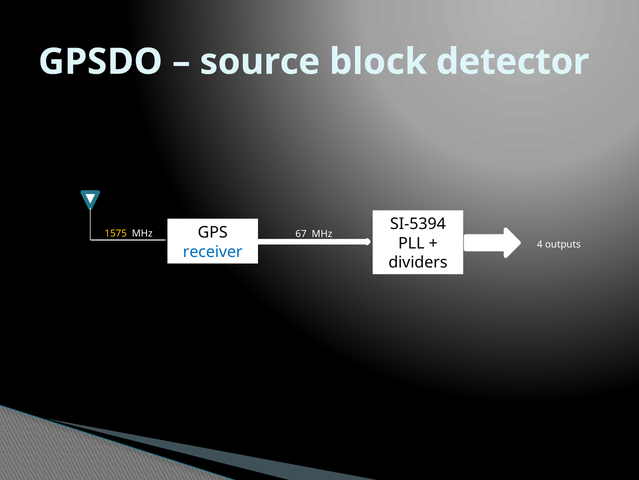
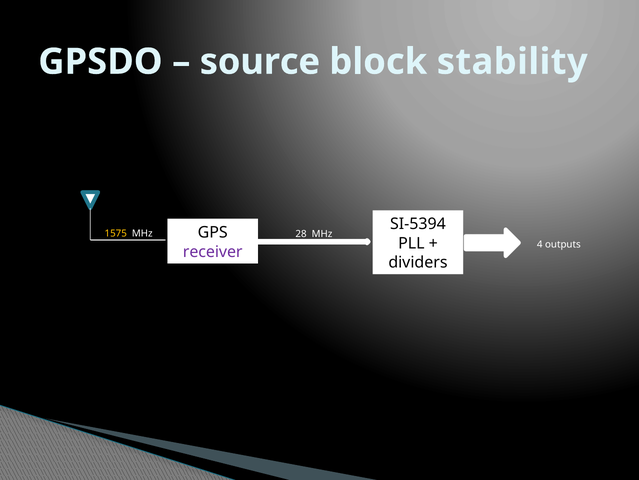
detector: detector -> stability
67: 67 -> 28
receiver colour: blue -> purple
